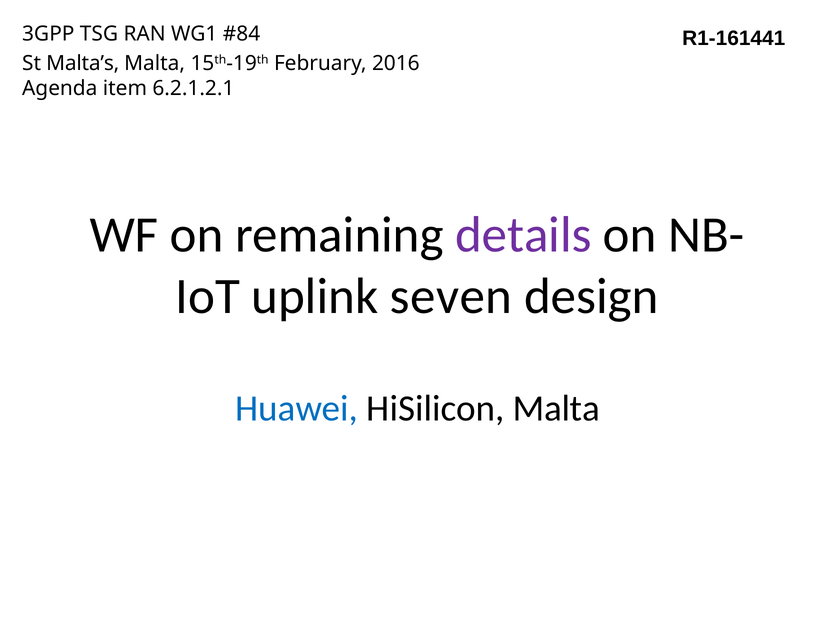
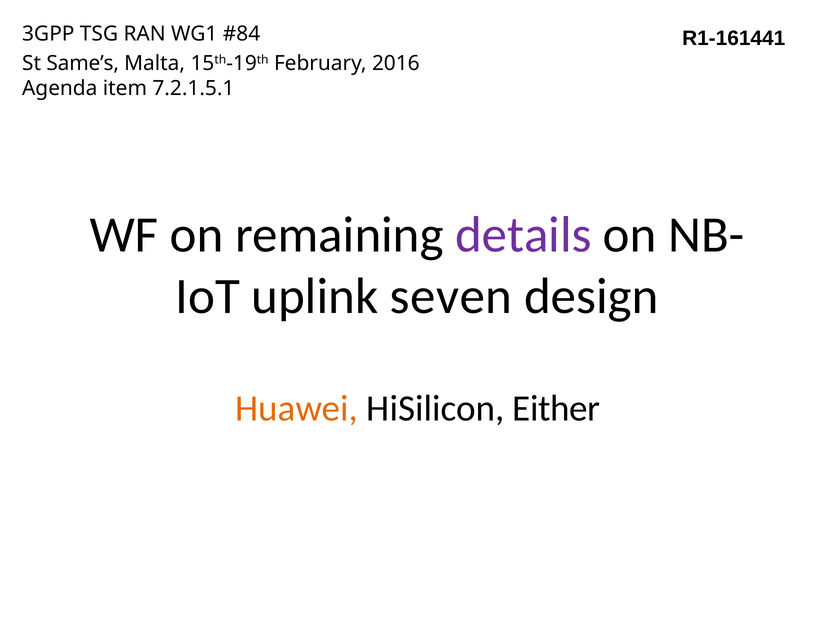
Malta’s: Malta’s -> Same’s
6.2.1.2.1: 6.2.1.2.1 -> 7.2.1.5.1
Huawei colour: blue -> orange
HiSilicon Malta: Malta -> Either
